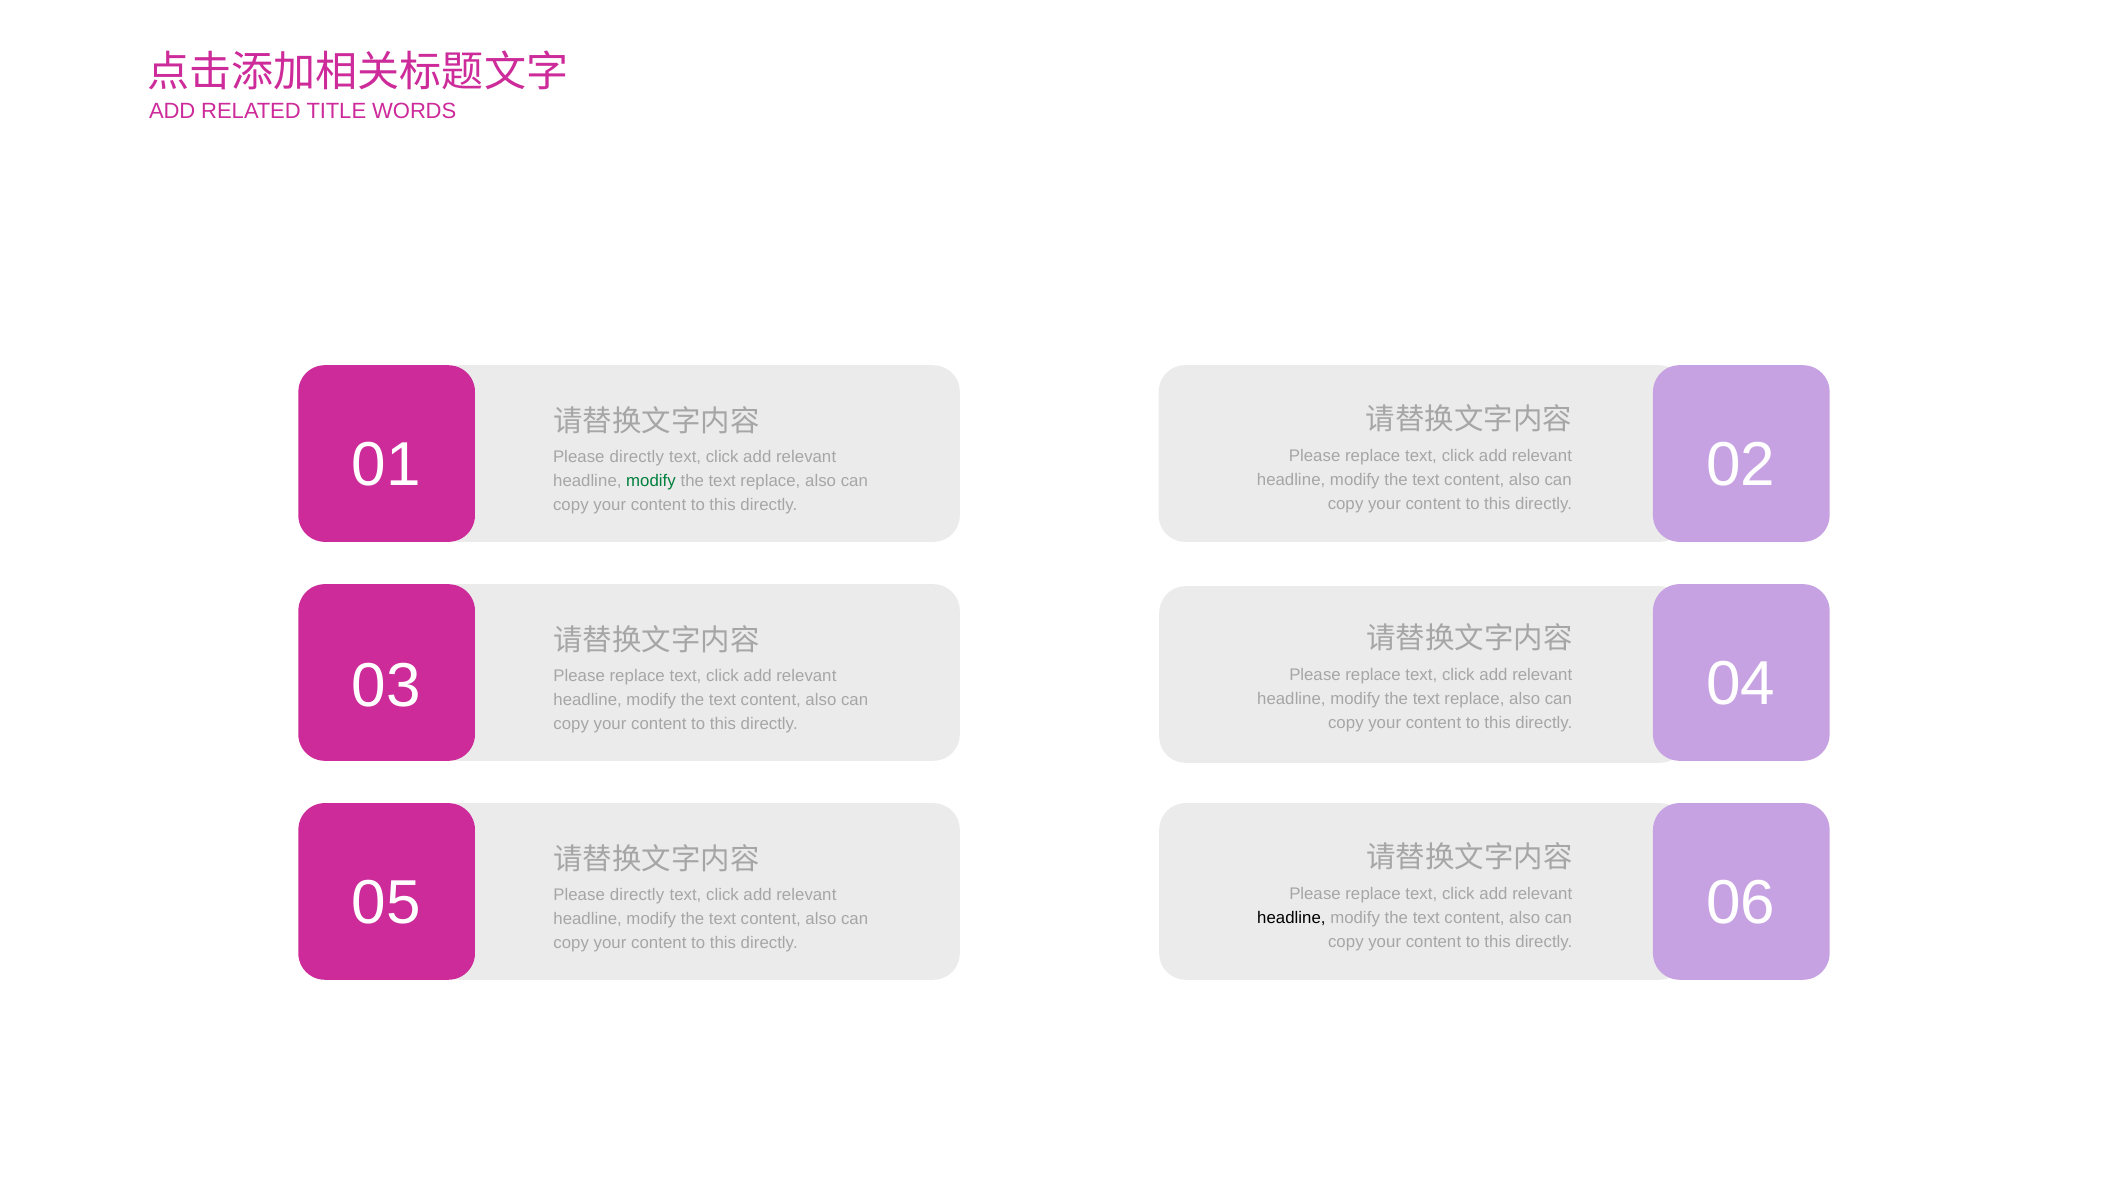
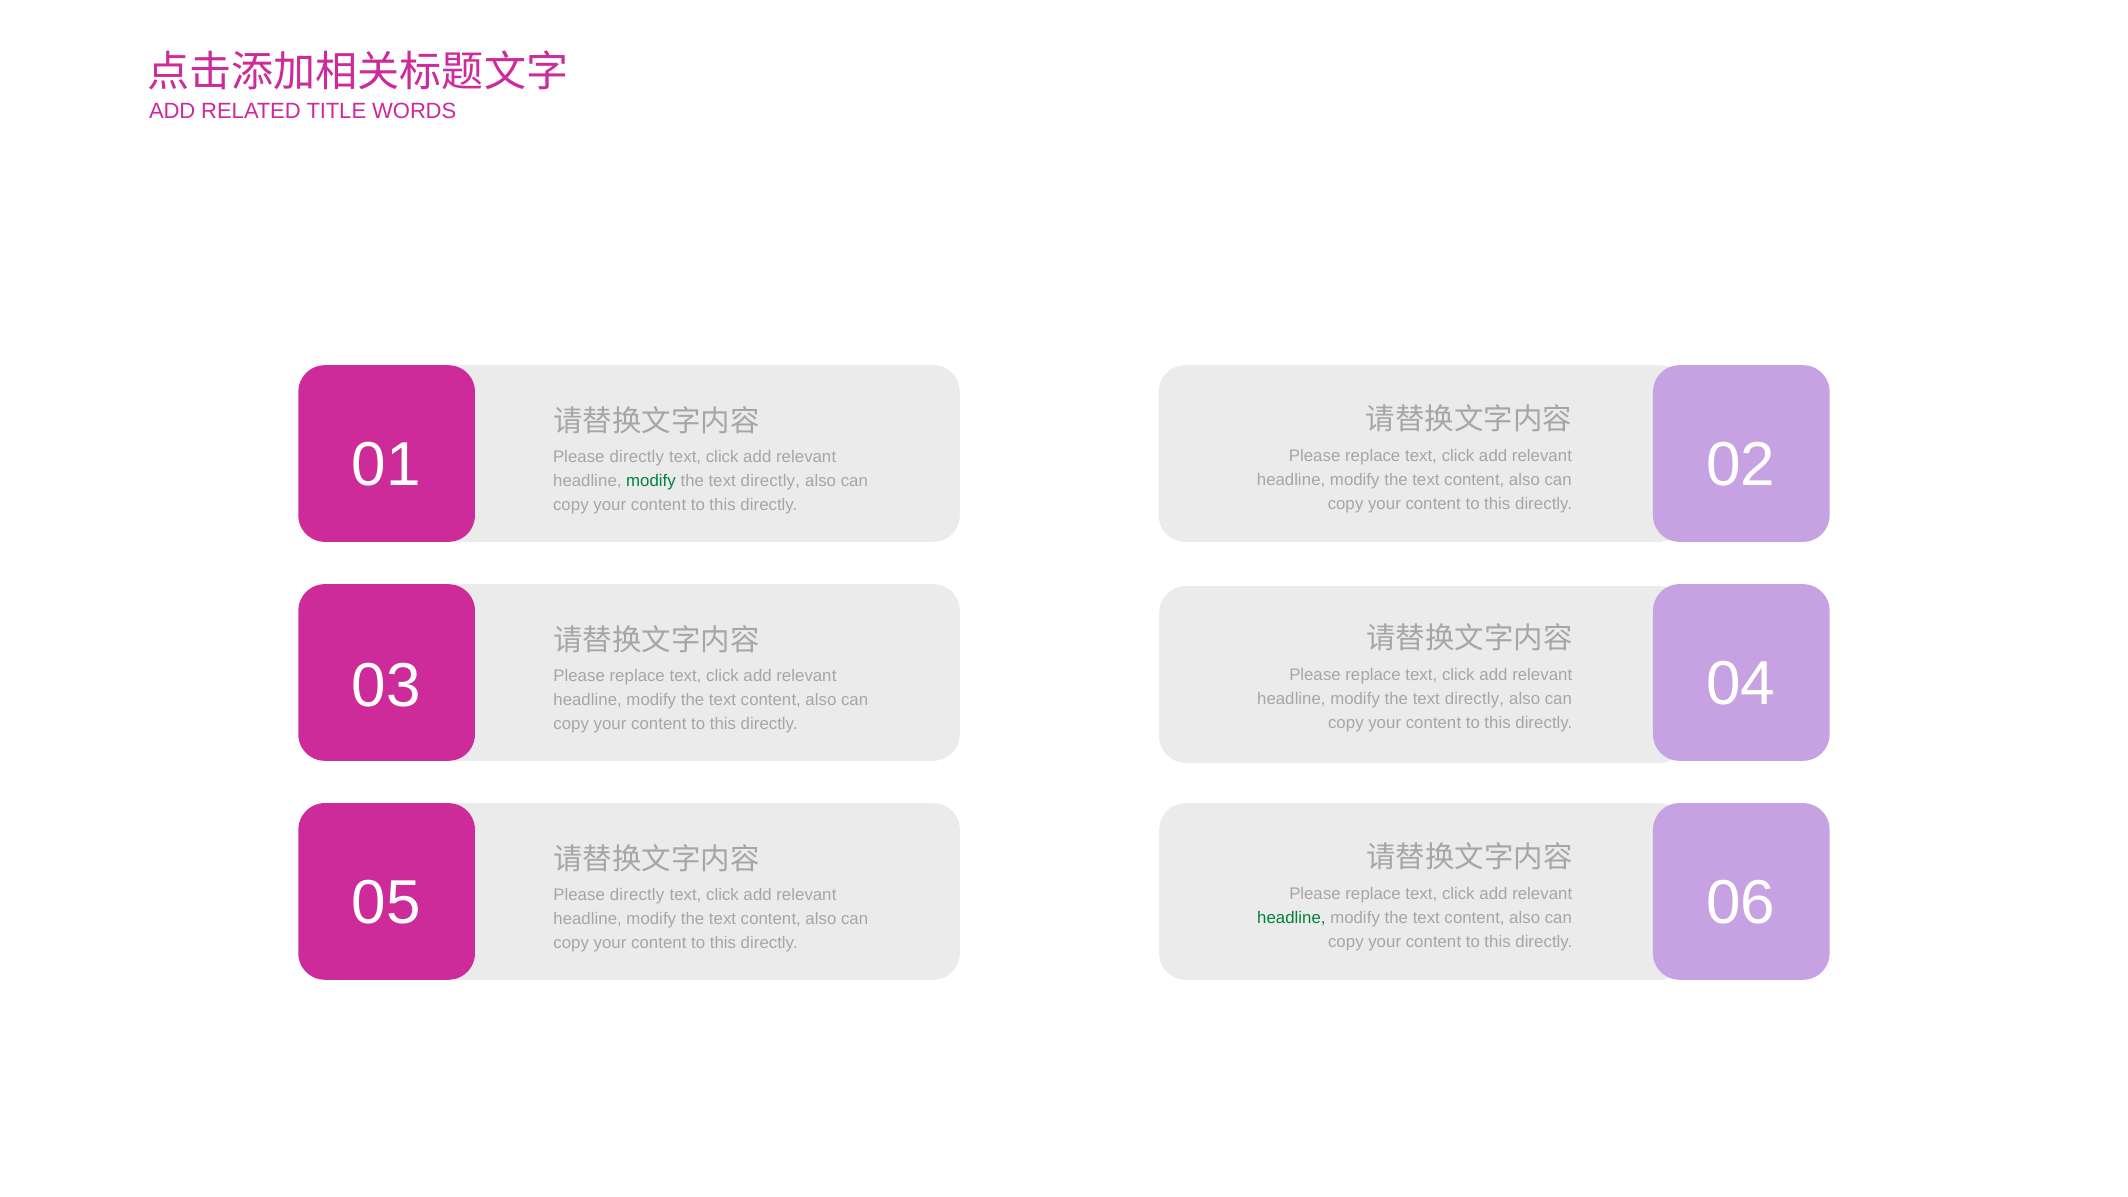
replace at (770, 481): replace -> directly
replace at (1474, 699): replace -> directly
headline at (1291, 918) colour: black -> green
